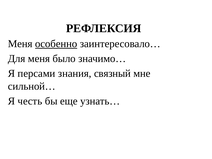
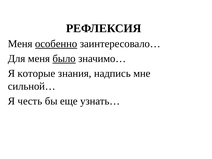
было underline: none -> present
персами: персами -> которые
связный: связный -> надпись
